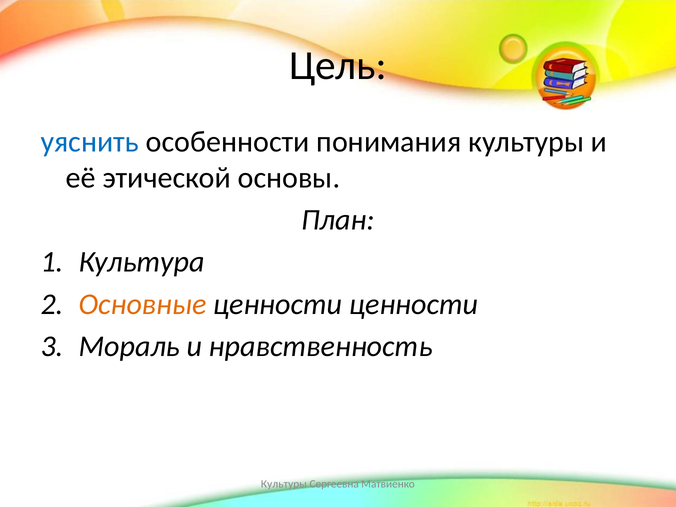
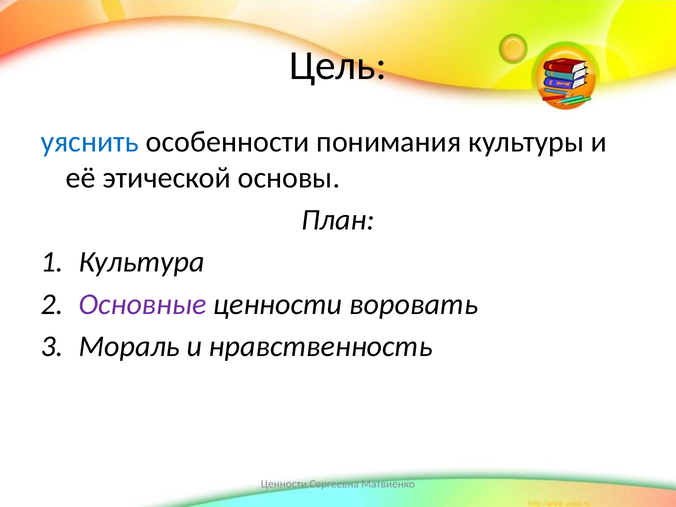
Основные colour: orange -> purple
ценности ценности: ценности -> воровать
Культуры at (284, 484): Культуры -> Ценности
